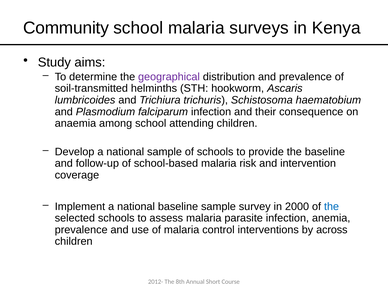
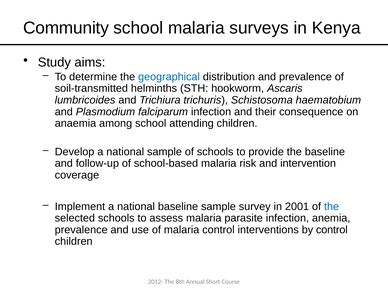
geographical colour: purple -> blue
2000: 2000 -> 2001
by across: across -> control
